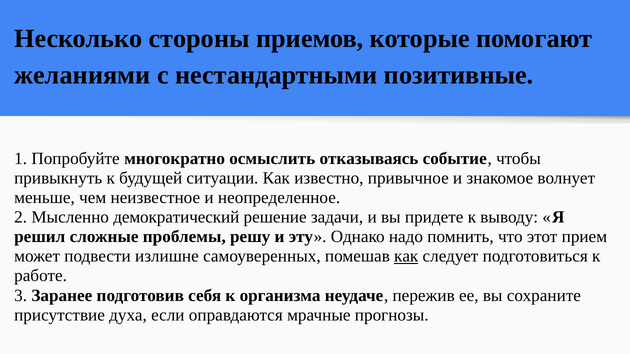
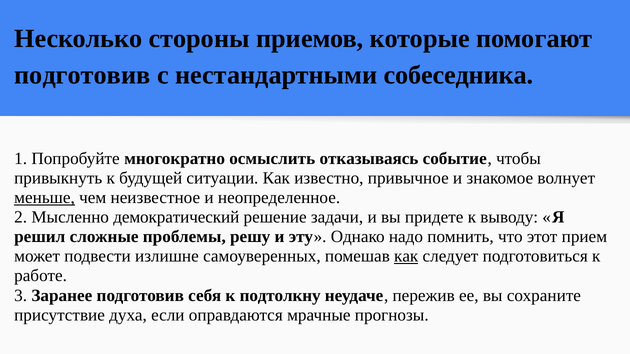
желаниями at (82, 75): желаниями -> подготовив
позитивные: позитивные -> собеседника
меньше underline: none -> present
организма: организма -> подтолкну
